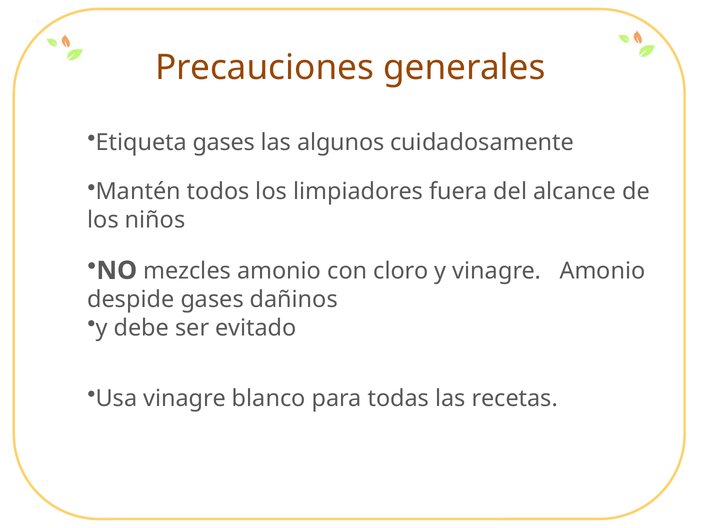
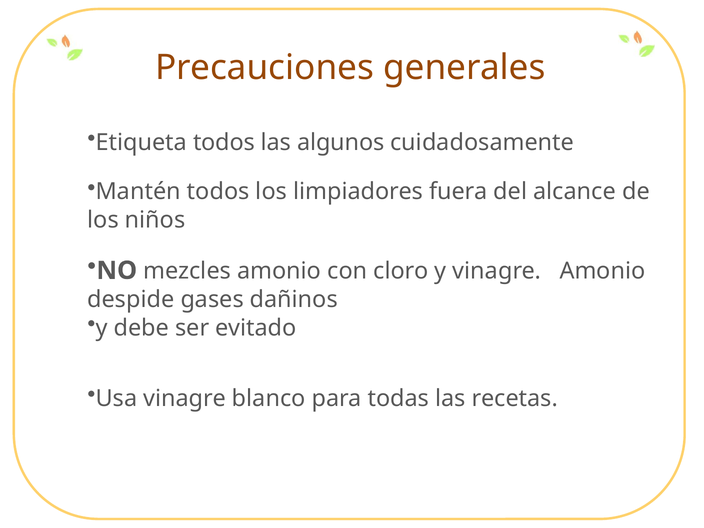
Etiqueta gases: gases -> todos
